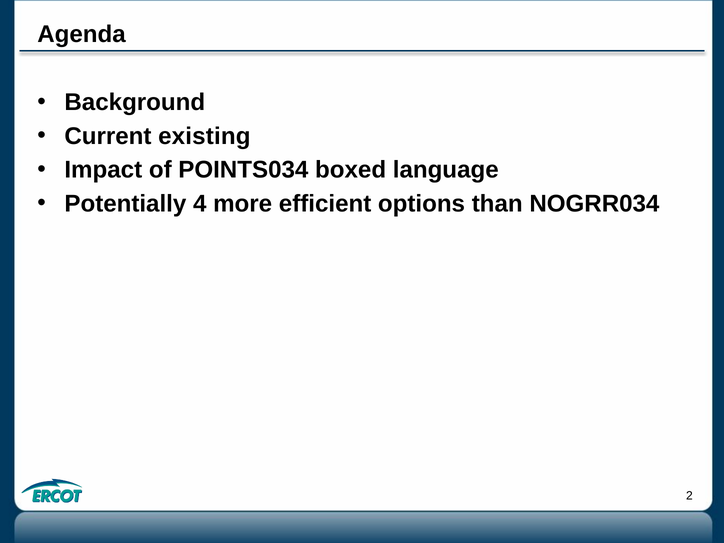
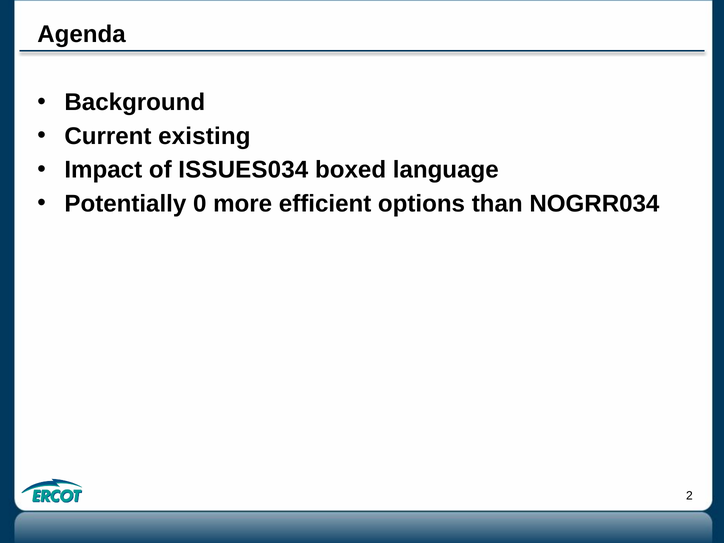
POINTS034: POINTS034 -> ISSUES034
4: 4 -> 0
